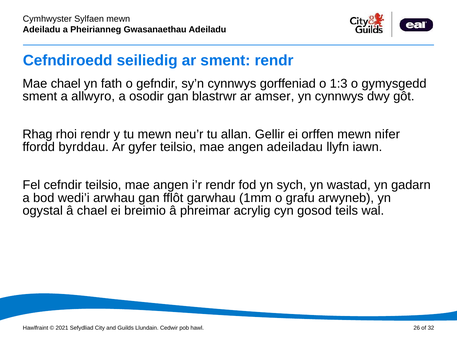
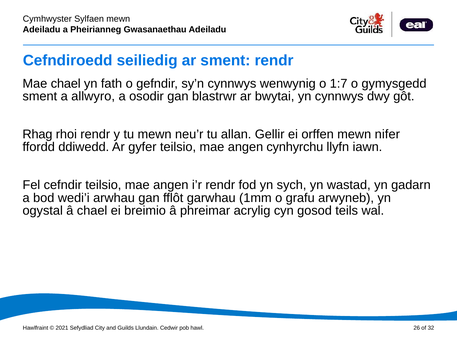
gorffeniad: gorffeniad -> wenwynig
1:3: 1:3 -> 1:7
amser: amser -> bwytai
byrddau: byrddau -> ddiwedd
adeiladau: adeiladau -> cynhyrchu
